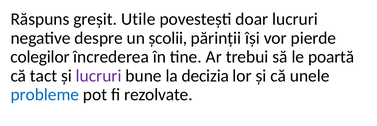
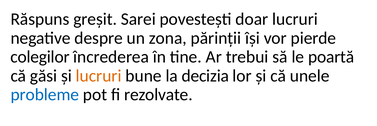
Utile: Utile -> Sarei
școlii: școlii -> zona
tact: tact -> găsi
lucruri at (99, 76) colour: purple -> orange
